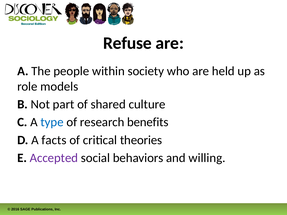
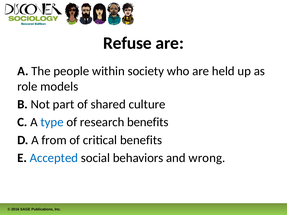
facts: facts -> from
critical theories: theories -> benefits
Accepted colour: purple -> blue
willing: willing -> wrong
